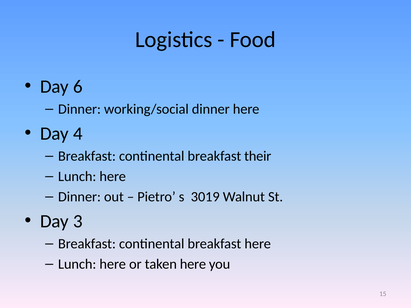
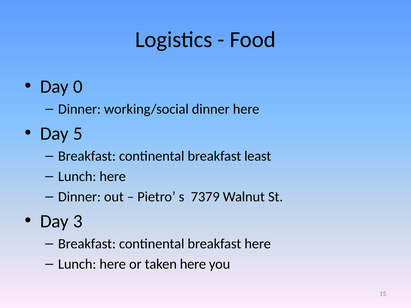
6: 6 -> 0
4: 4 -> 5
their: their -> least
3019: 3019 -> 7379
